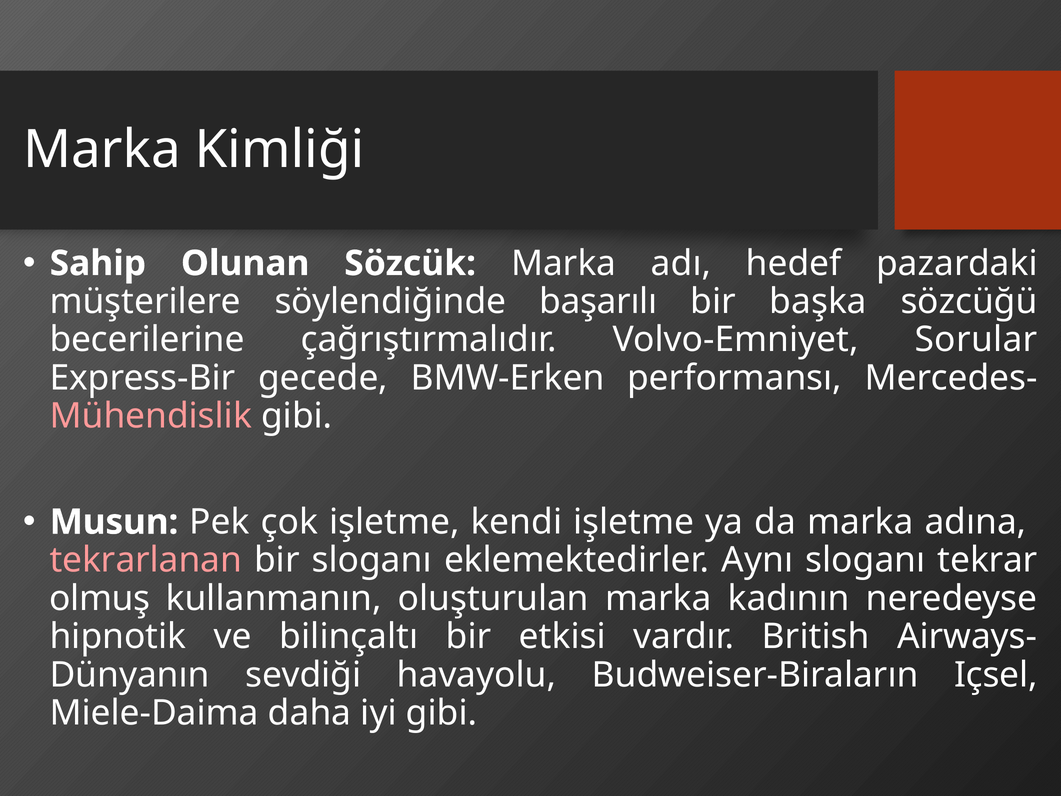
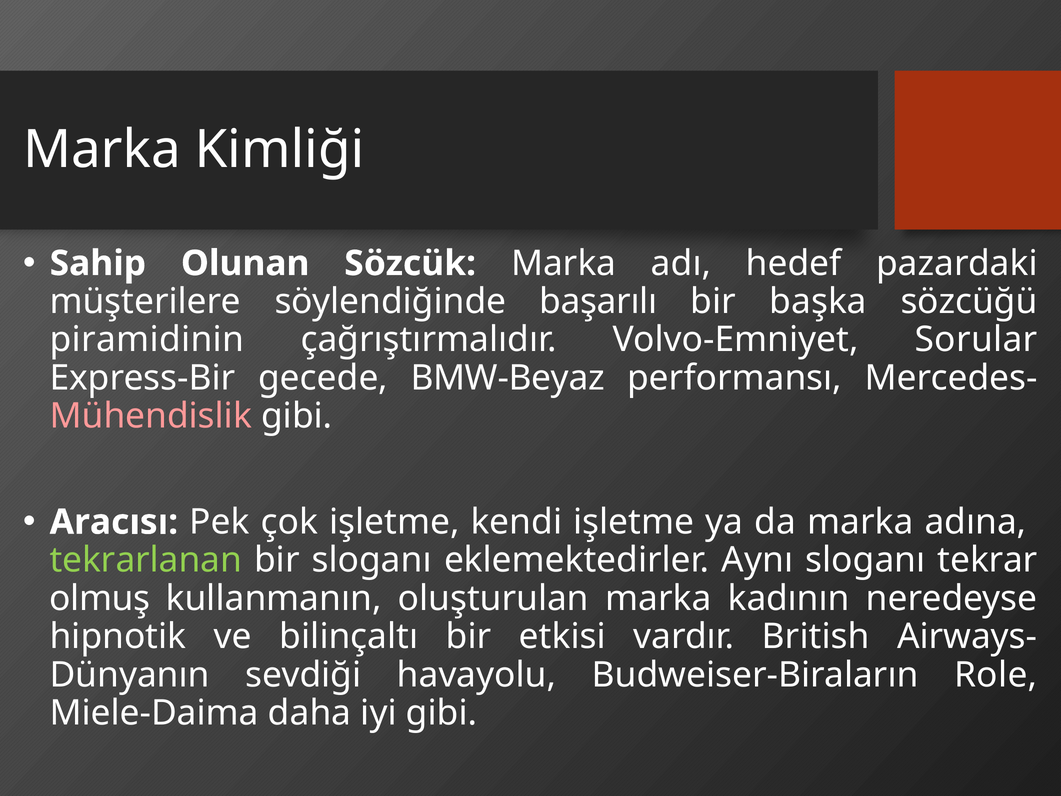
becerilerine: becerilerine -> piramidinin
BMW-Erken: BMW-Erken -> BMW-Beyaz
Musun: Musun -> Aracısı
tekrarlanan colour: pink -> light green
Içsel: Içsel -> Role
